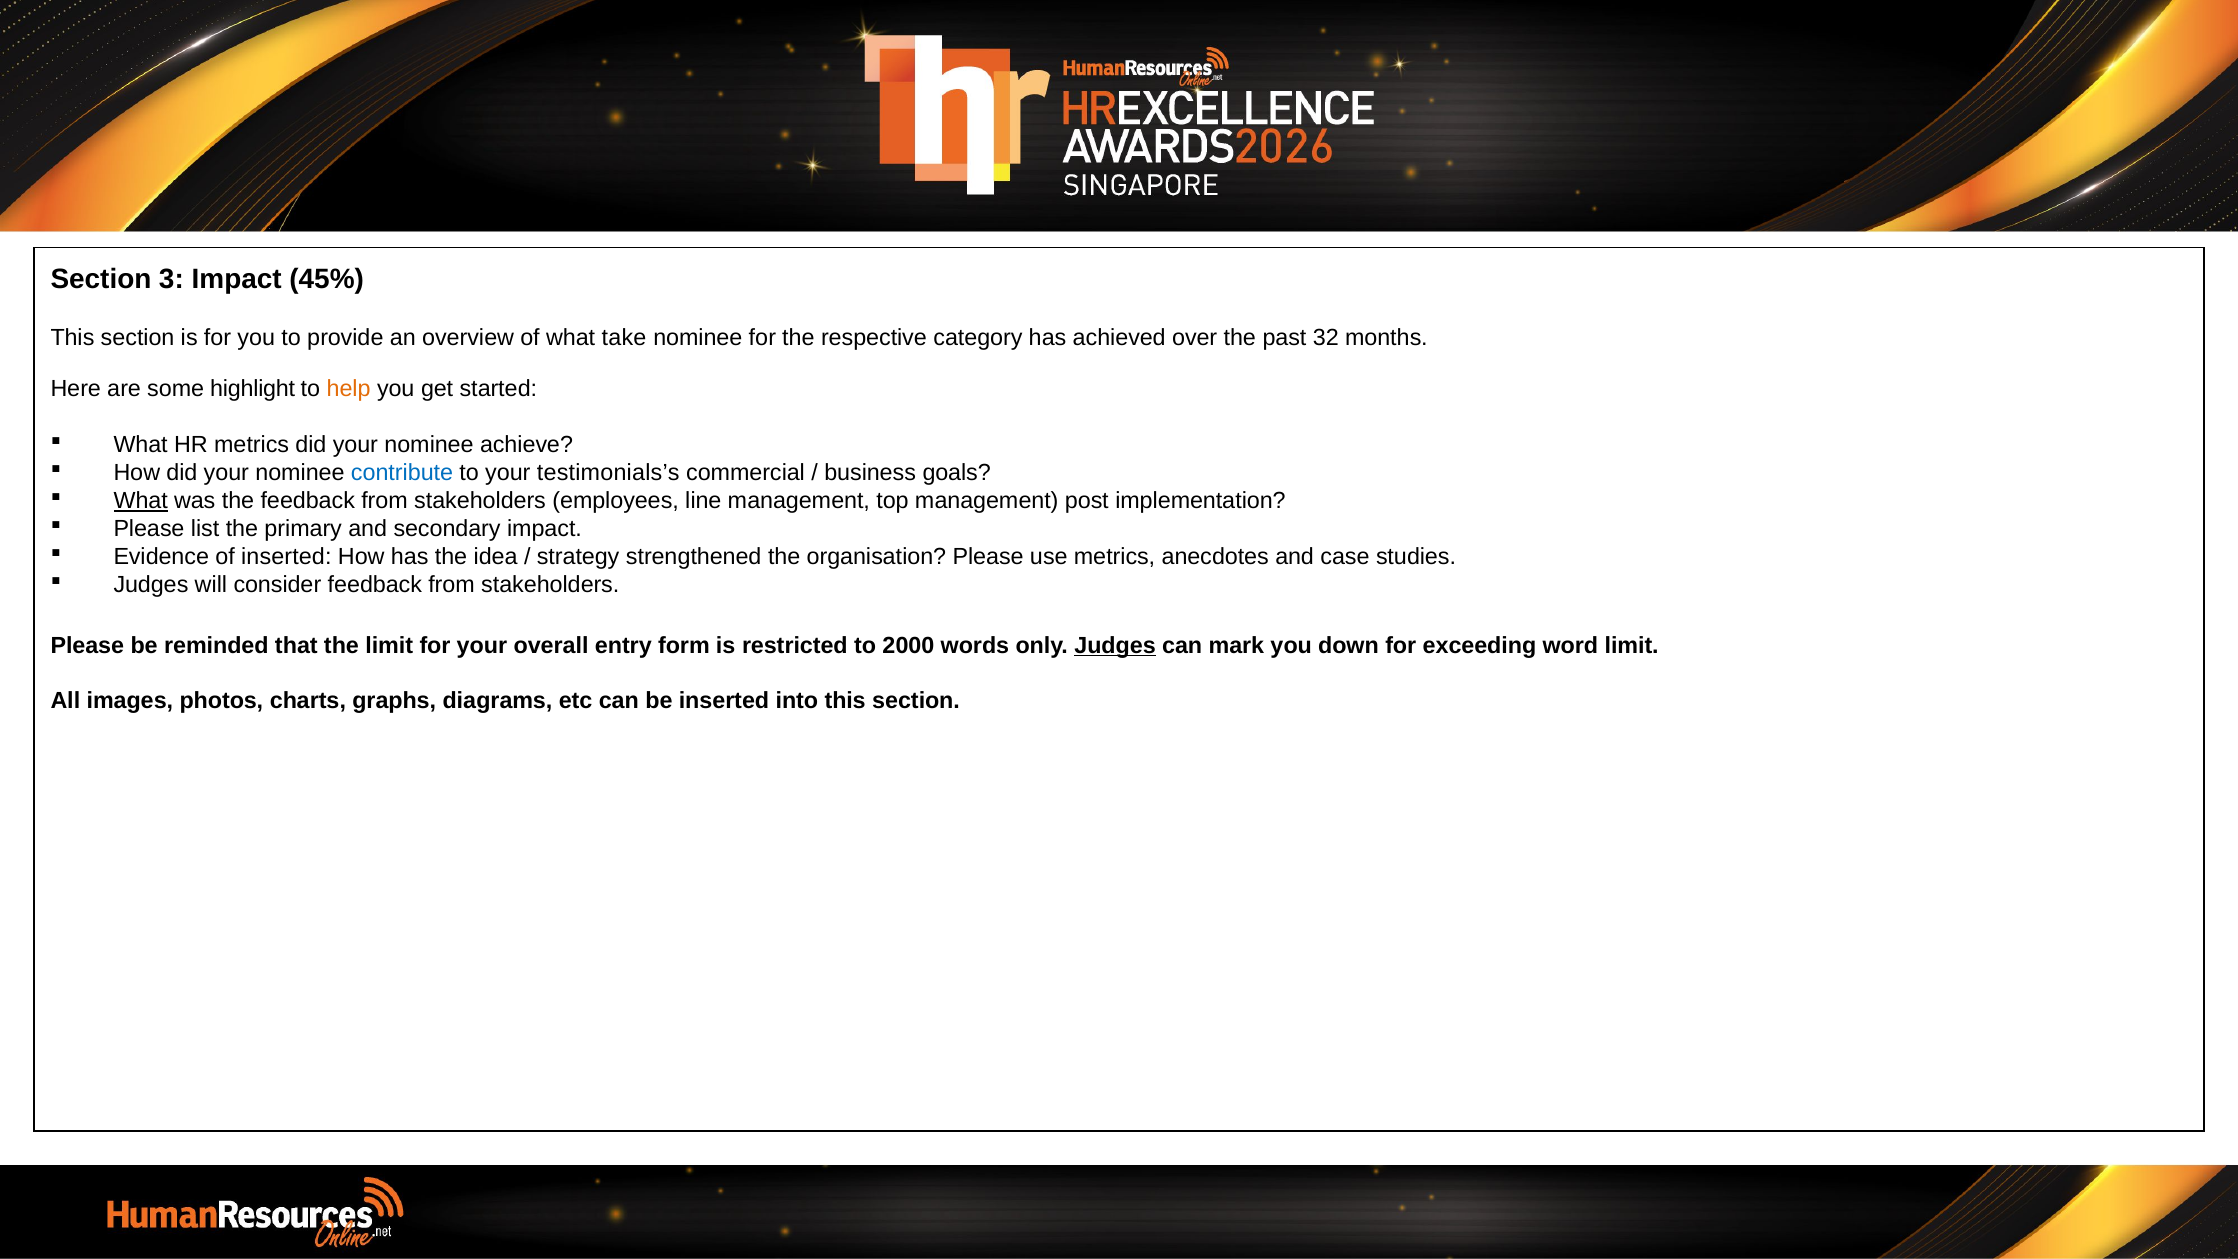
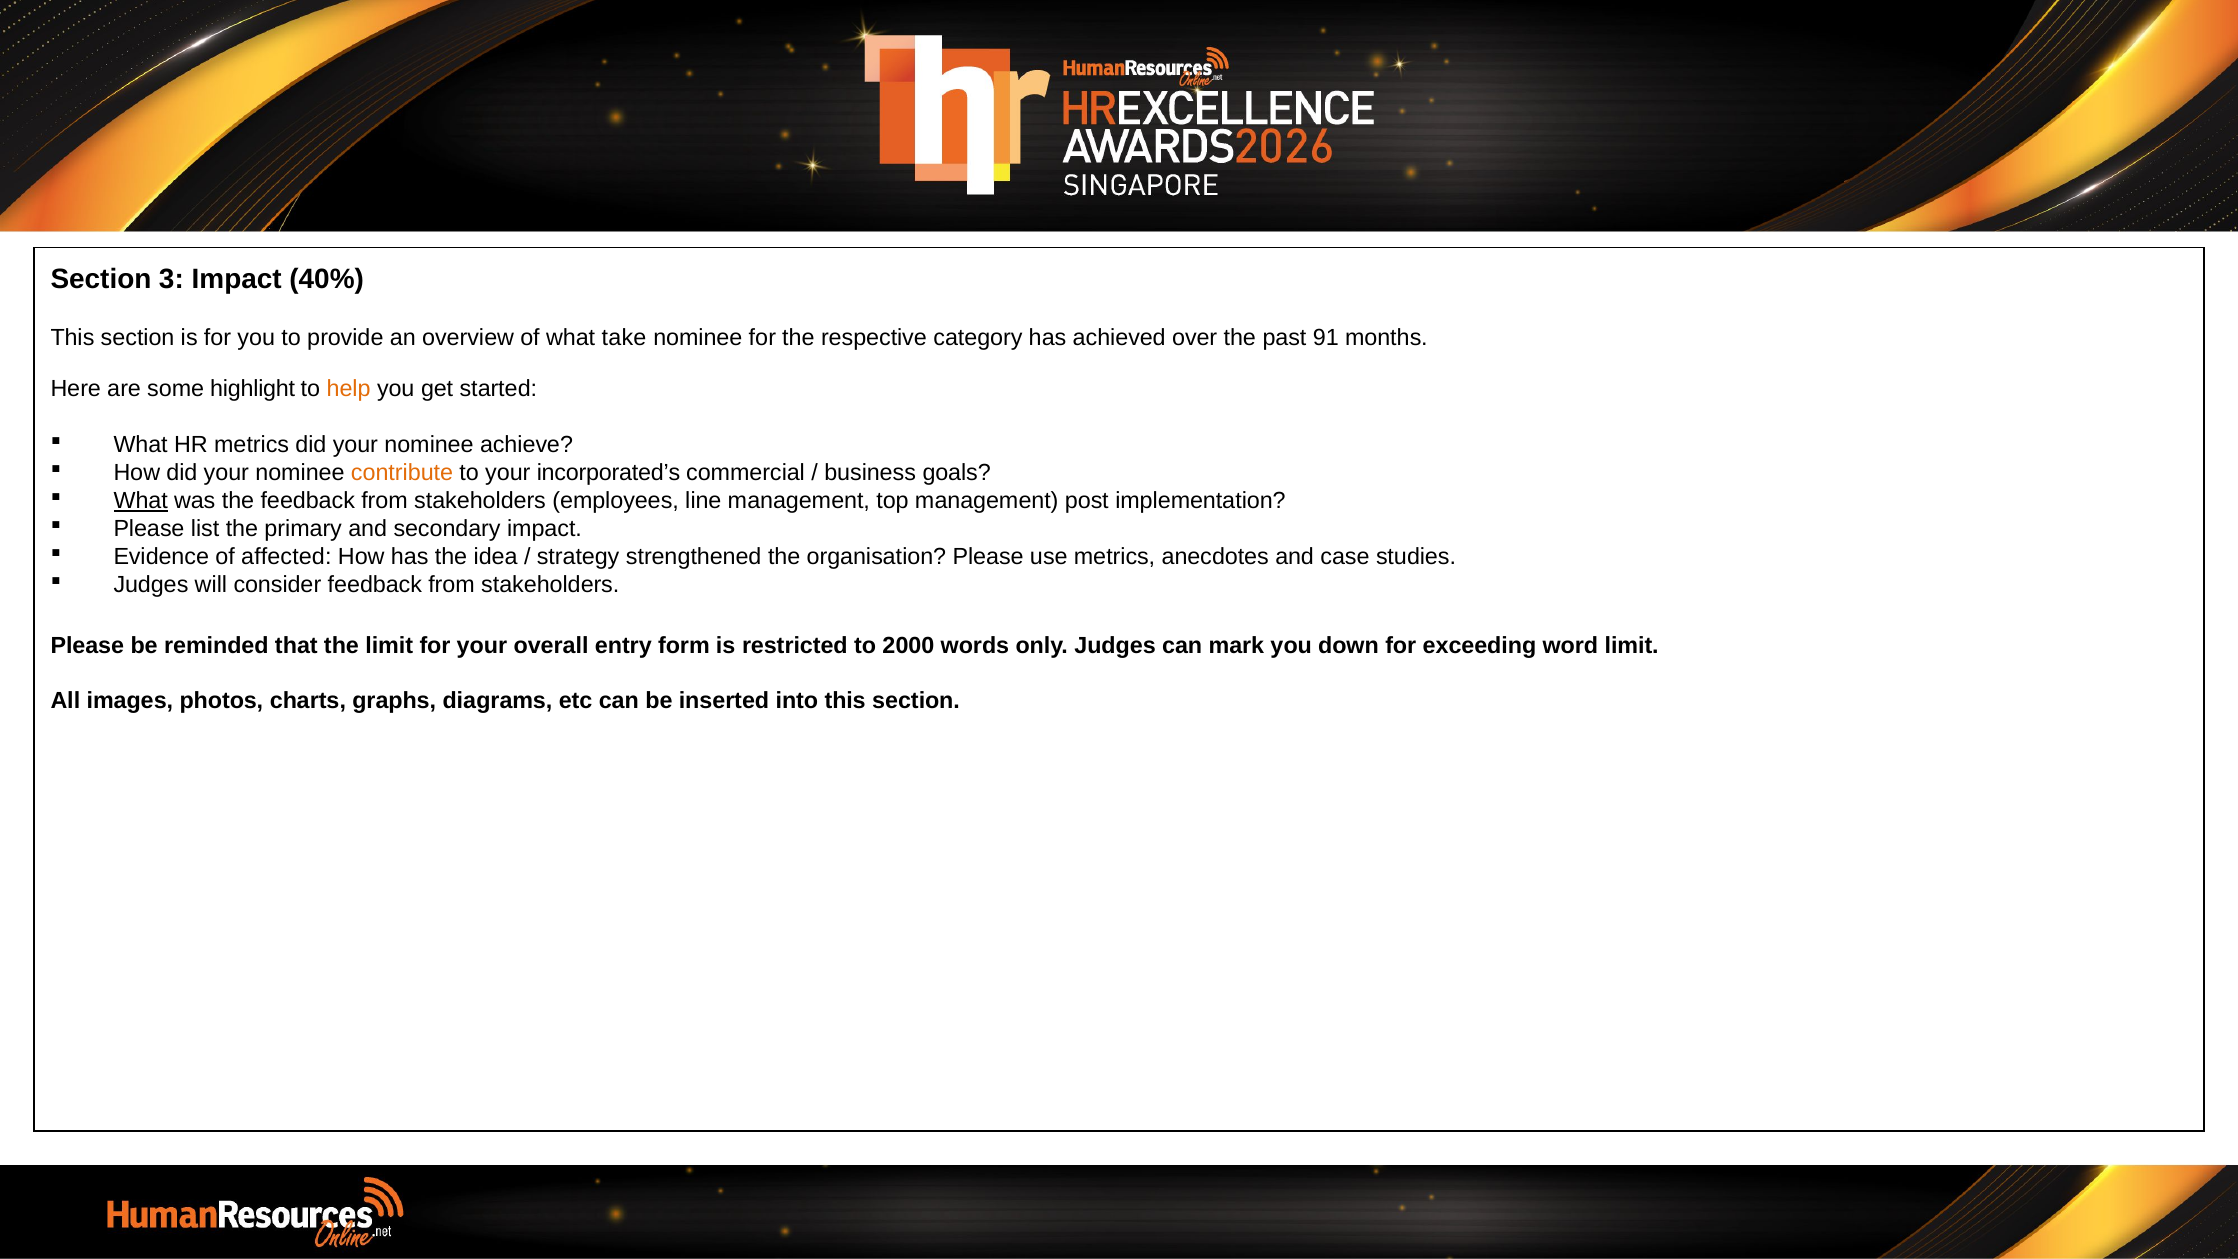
45%: 45% -> 40%
32: 32 -> 91
contribute colour: blue -> orange
testimonials’s: testimonials’s -> incorporated’s
of inserted: inserted -> affected
Judges at (1115, 645) underline: present -> none
